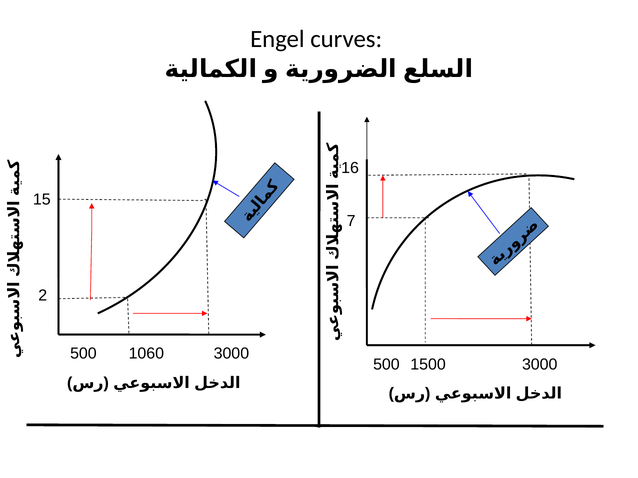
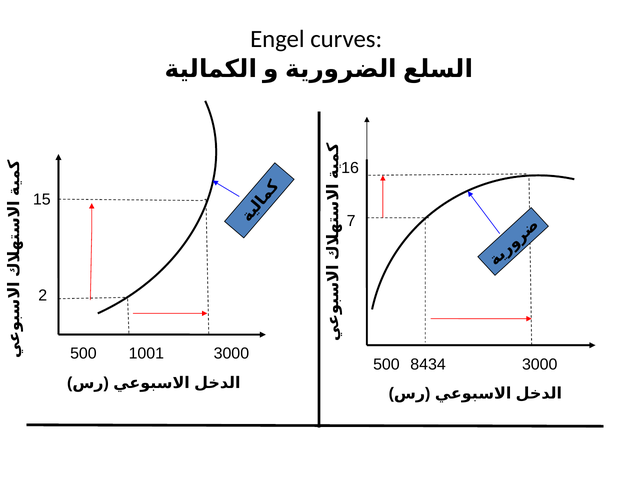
1060: 1060 -> 1001
1500: 1500 -> 8434
